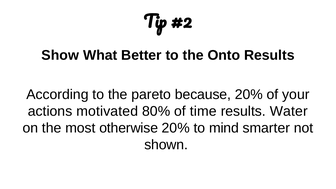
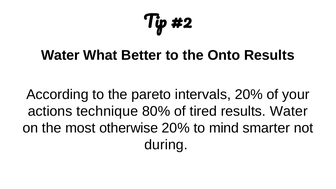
Show at (60, 55): Show -> Water
because: because -> intervals
motivated: motivated -> technique
time: time -> tired
shown: shown -> during
